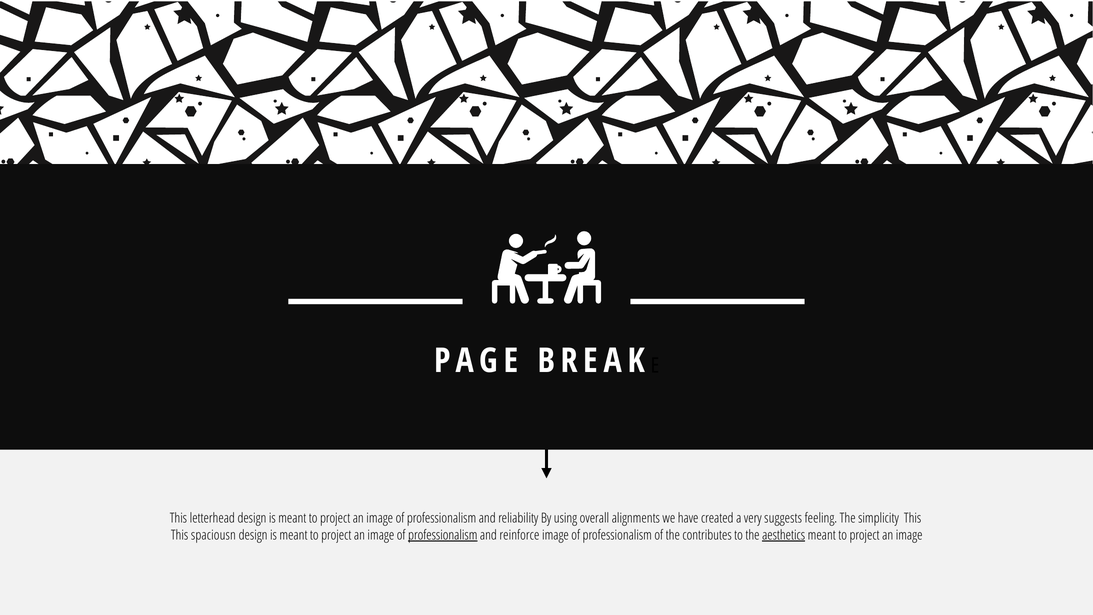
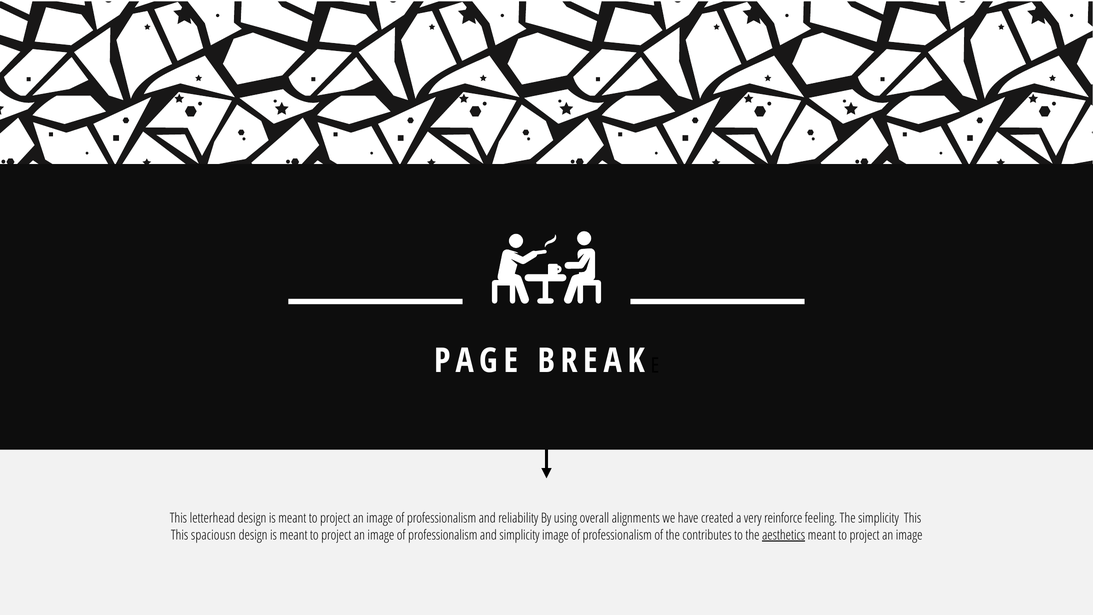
suggests: suggests -> reinforce
professionalism at (443, 535) underline: present -> none
and reinforce: reinforce -> simplicity
